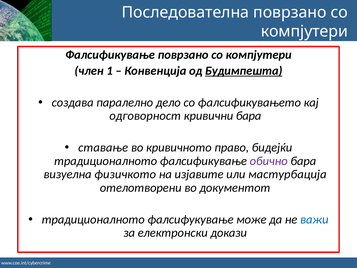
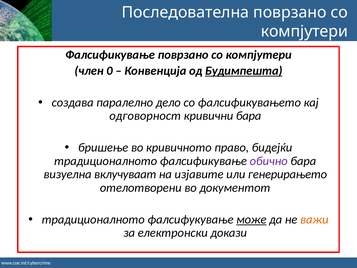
1: 1 -> 0
ставање: ставање -> бришење
физичкото: физичкото -> вклучуваат
мастурбација: мастурбација -> генерирањето
може underline: none -> present
важи colour: blue -> orange
